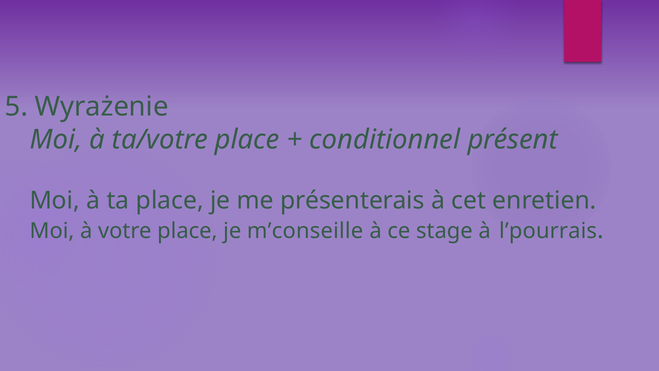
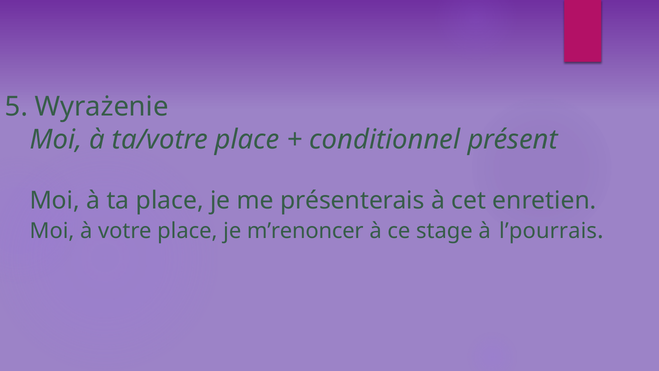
m’conseille: m’conseille -> m’renoncer
